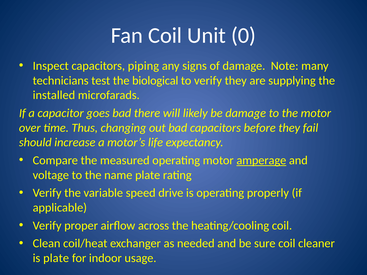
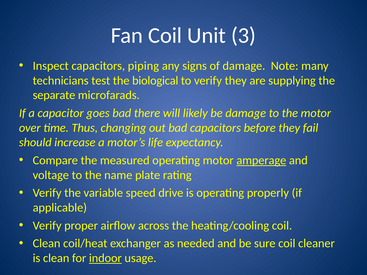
0: 0 -> 3
installed: installed -> separate
is plate: plate -> clean
indoor underline: none -> present
